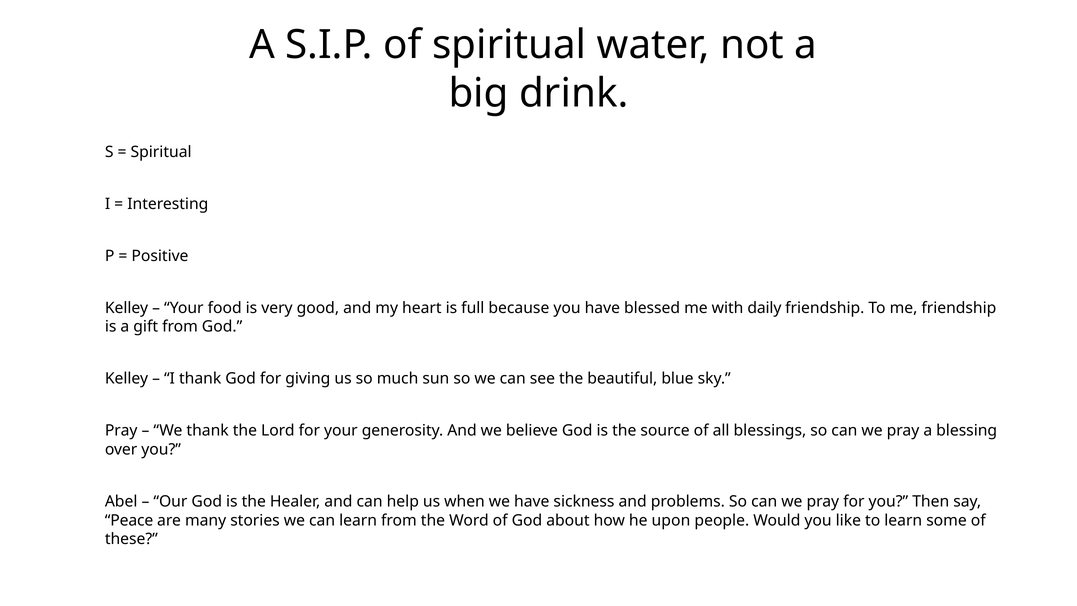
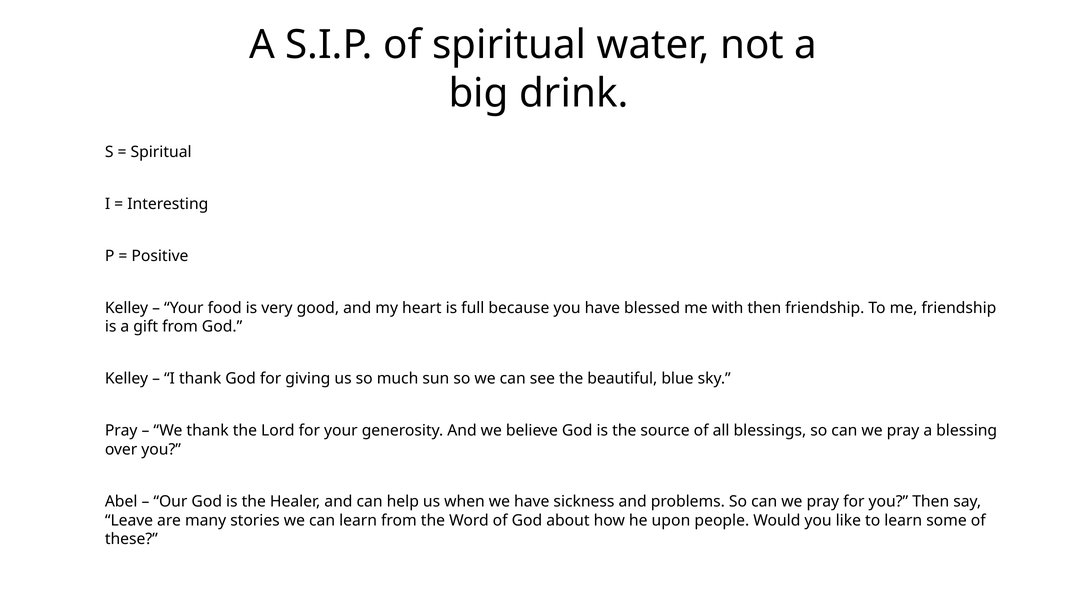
with daily: daily -> then
Peace: Peace -> Leave
